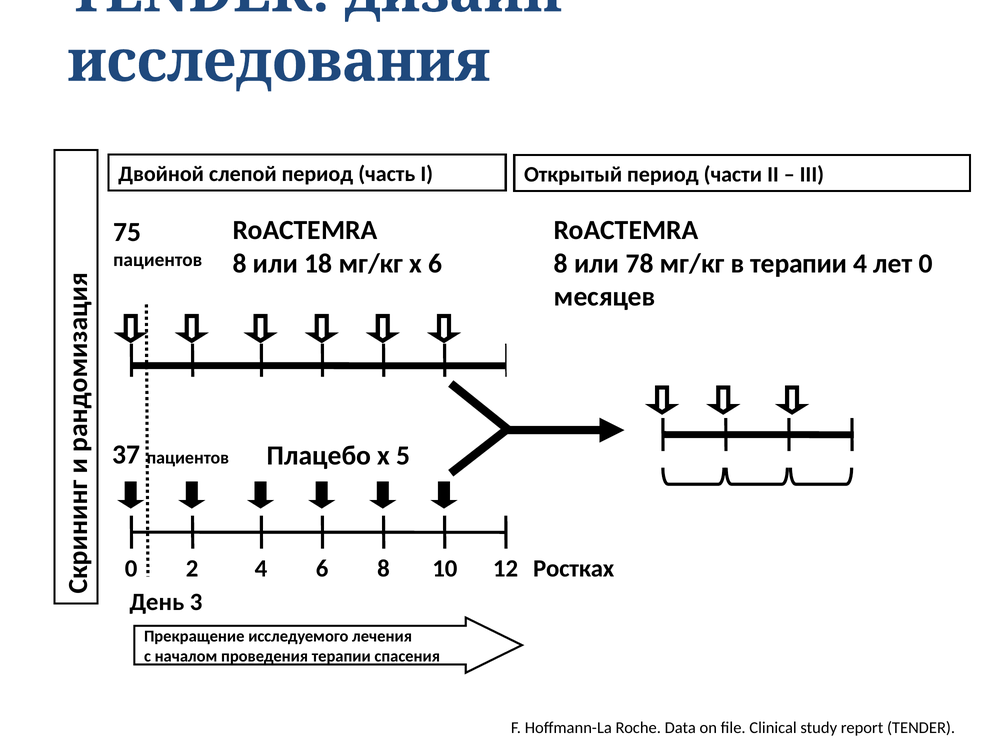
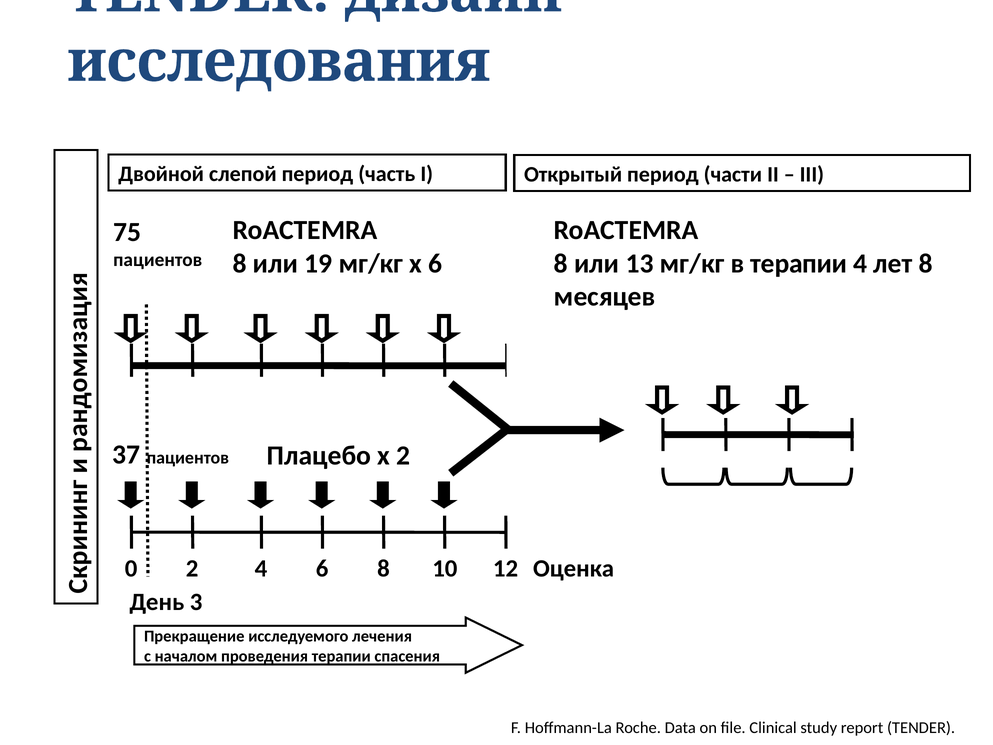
18: 18 -> 19
78: 78 -> 13
лет 0: 0 -> 8
x 5: 5 -> 2
Ростках: Ростках -> Оценка
